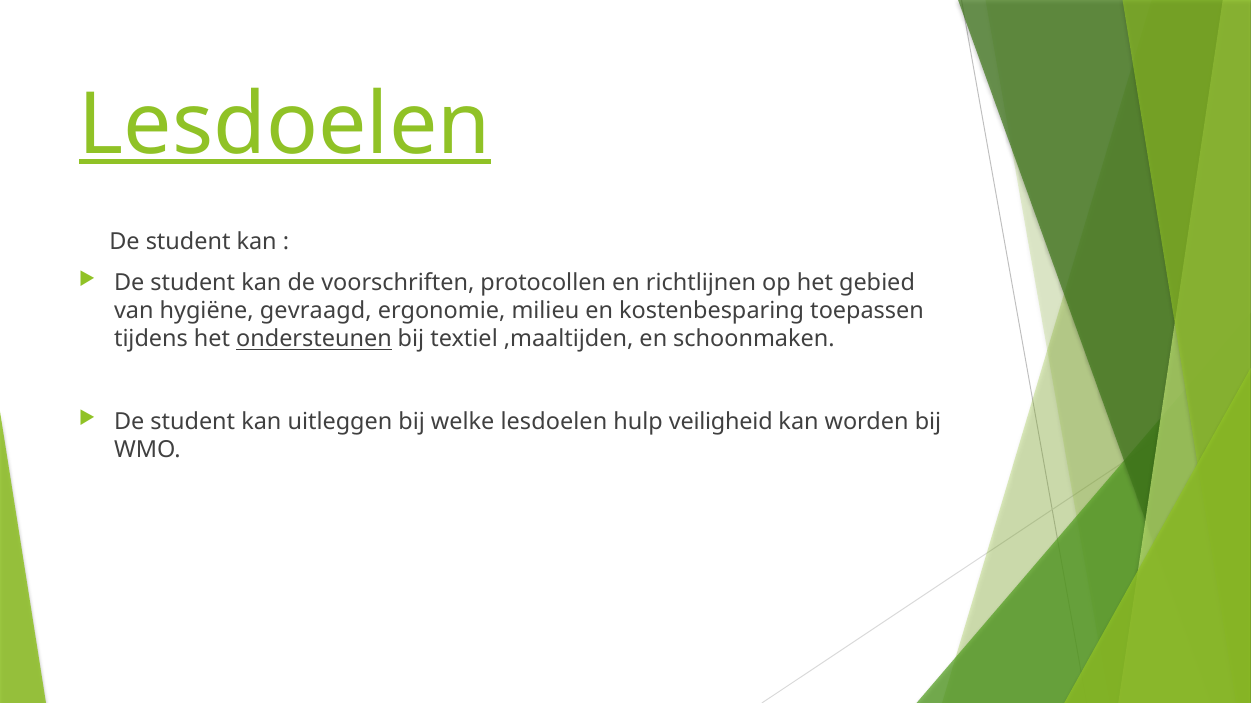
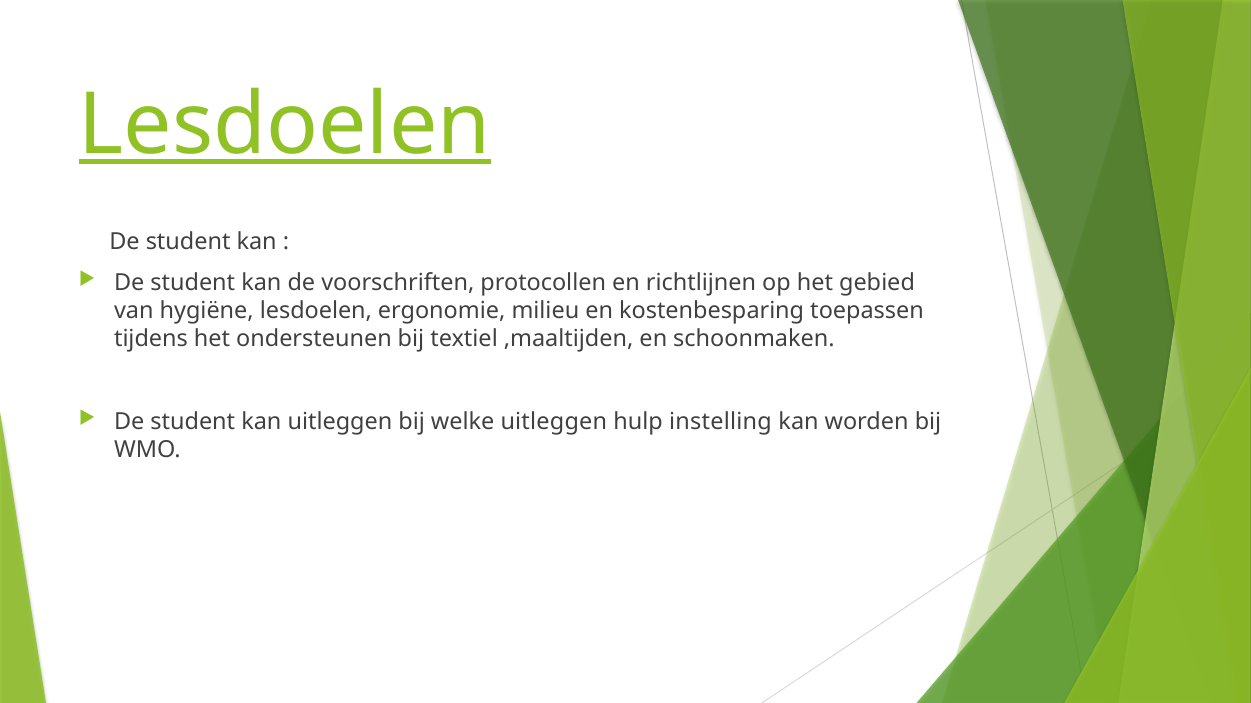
hygiëne gevraagd: gevraagd -> lesdoelen
ondersteunen underline: present -> none
welke lesdoelen: lesdoelen -> uitleggen
veiligheid: veiligheid -> instelling
